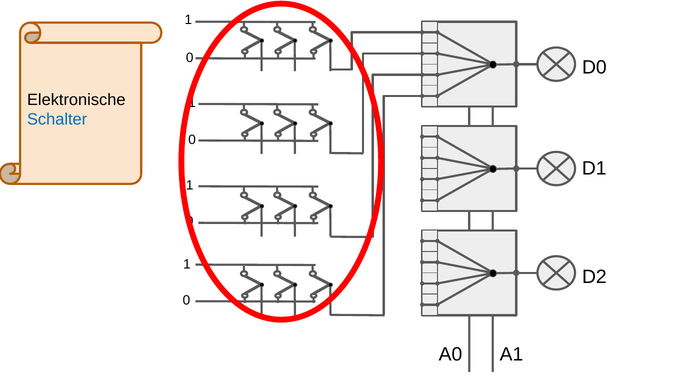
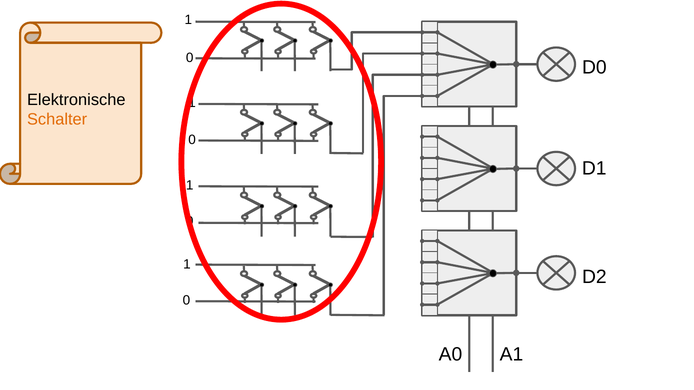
Schalter colour: blue -> orange
